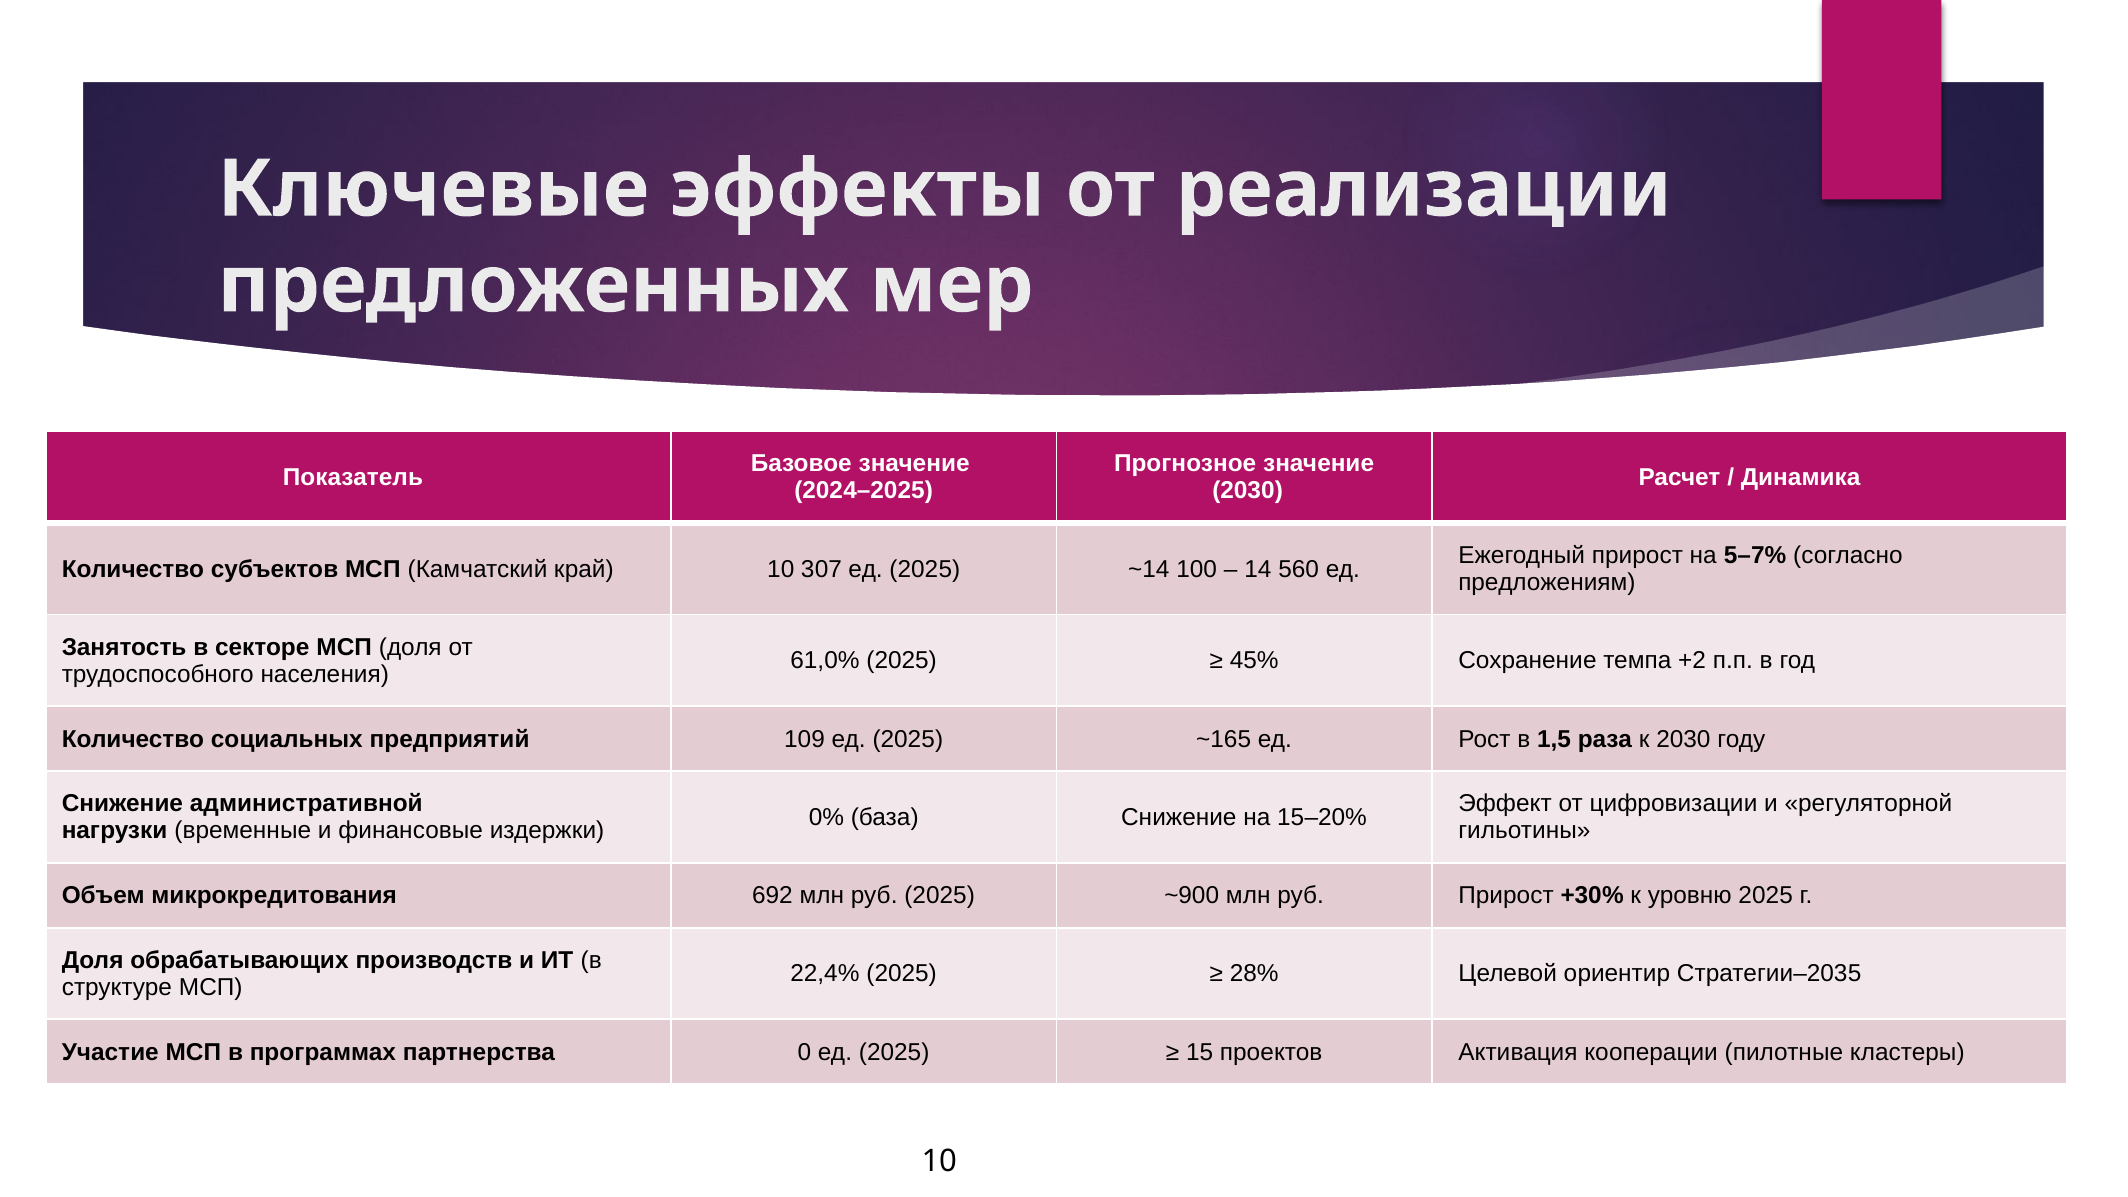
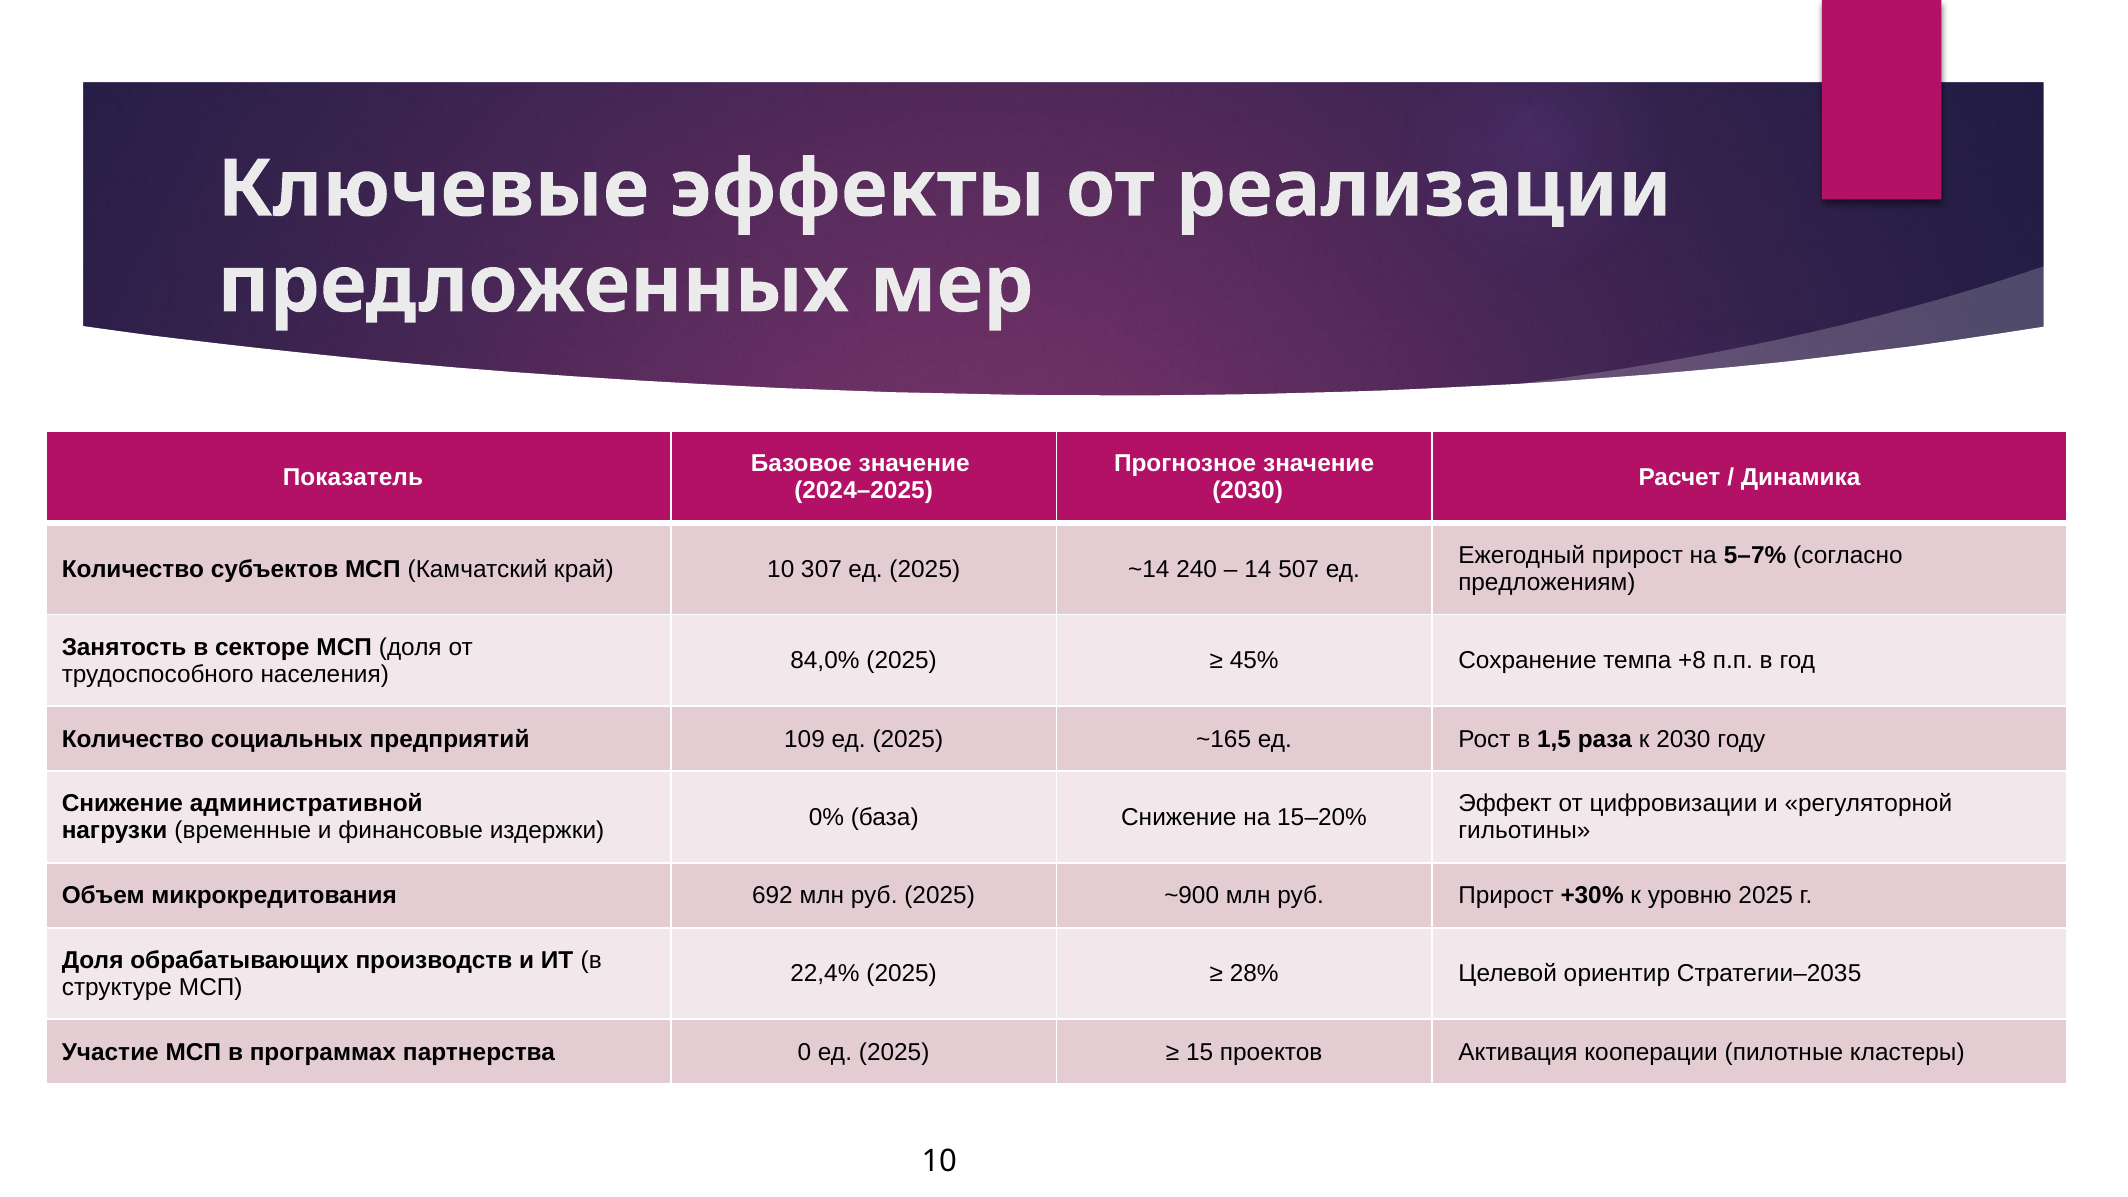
100: 100 -> 240
560: 560 -> 507
61,0%: 61,0% -> 84,0%
+2: +2 -> +8
